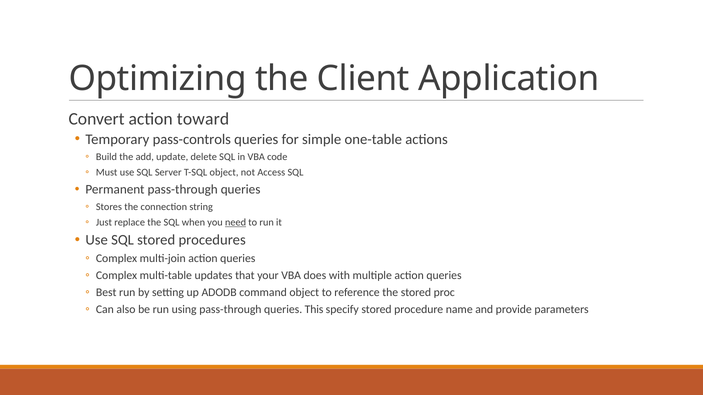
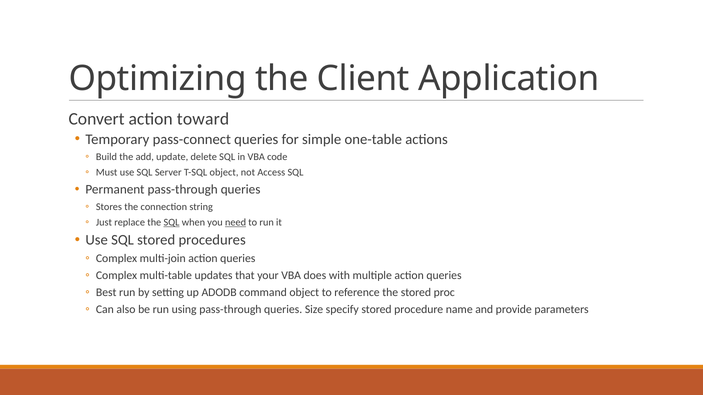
pass-controls: pass-controls -> pass-connect
SQL at (172, 222) underline: none -> present
This: This -> Size
